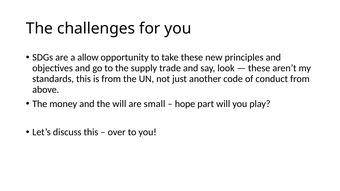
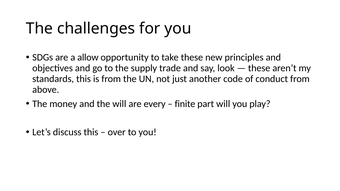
small: small -> every
hope: hope -> finite
